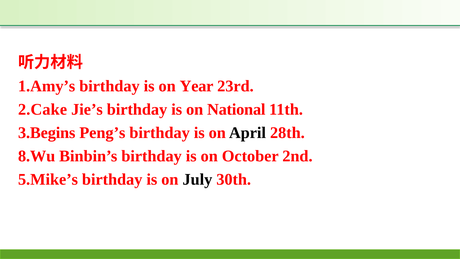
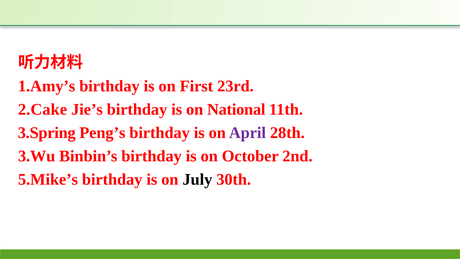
Year: Year -> First
3.Begins: 3.Begins -> 3.Spring
April colour: black -> purple
8.Wu: 8.Wu -> 3.Wu
